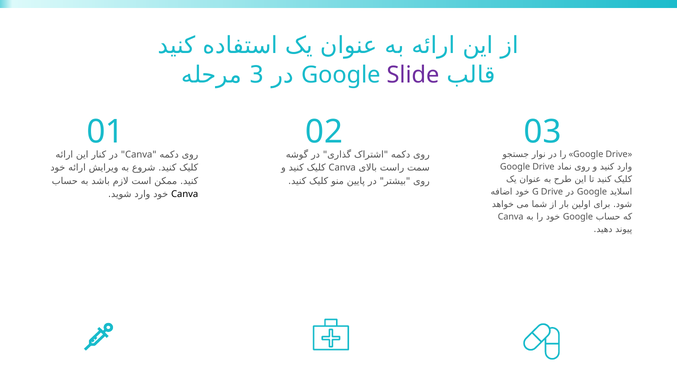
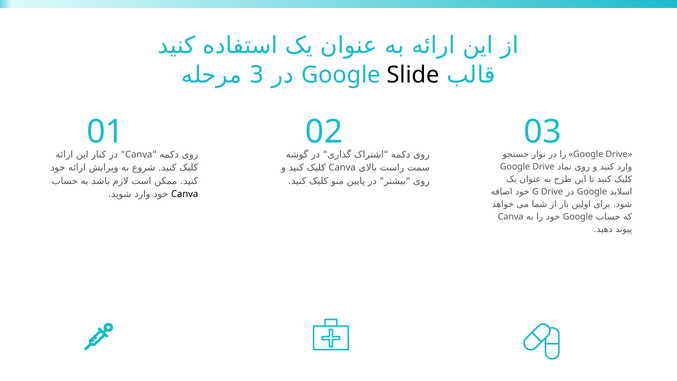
Slide colour: purple -> black
